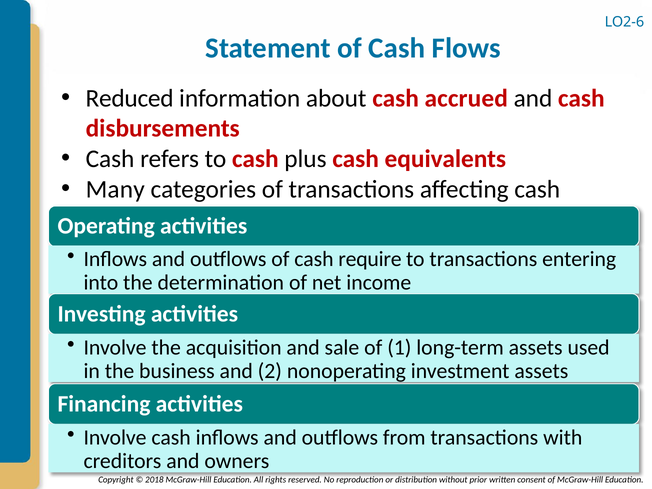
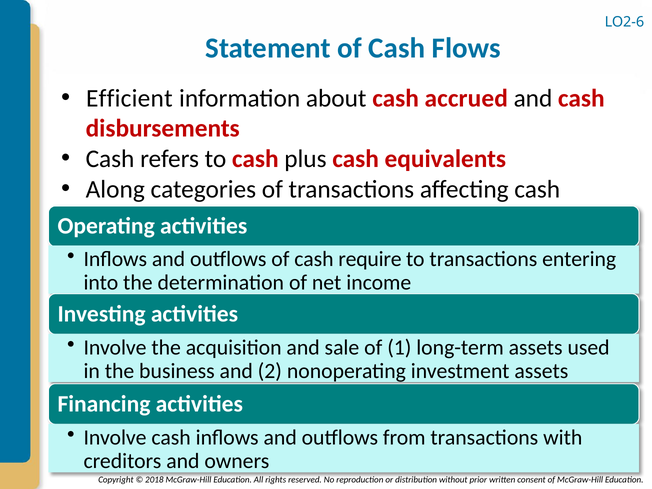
Reduced: Reduced -> Efficient
Many: Many -> Along
